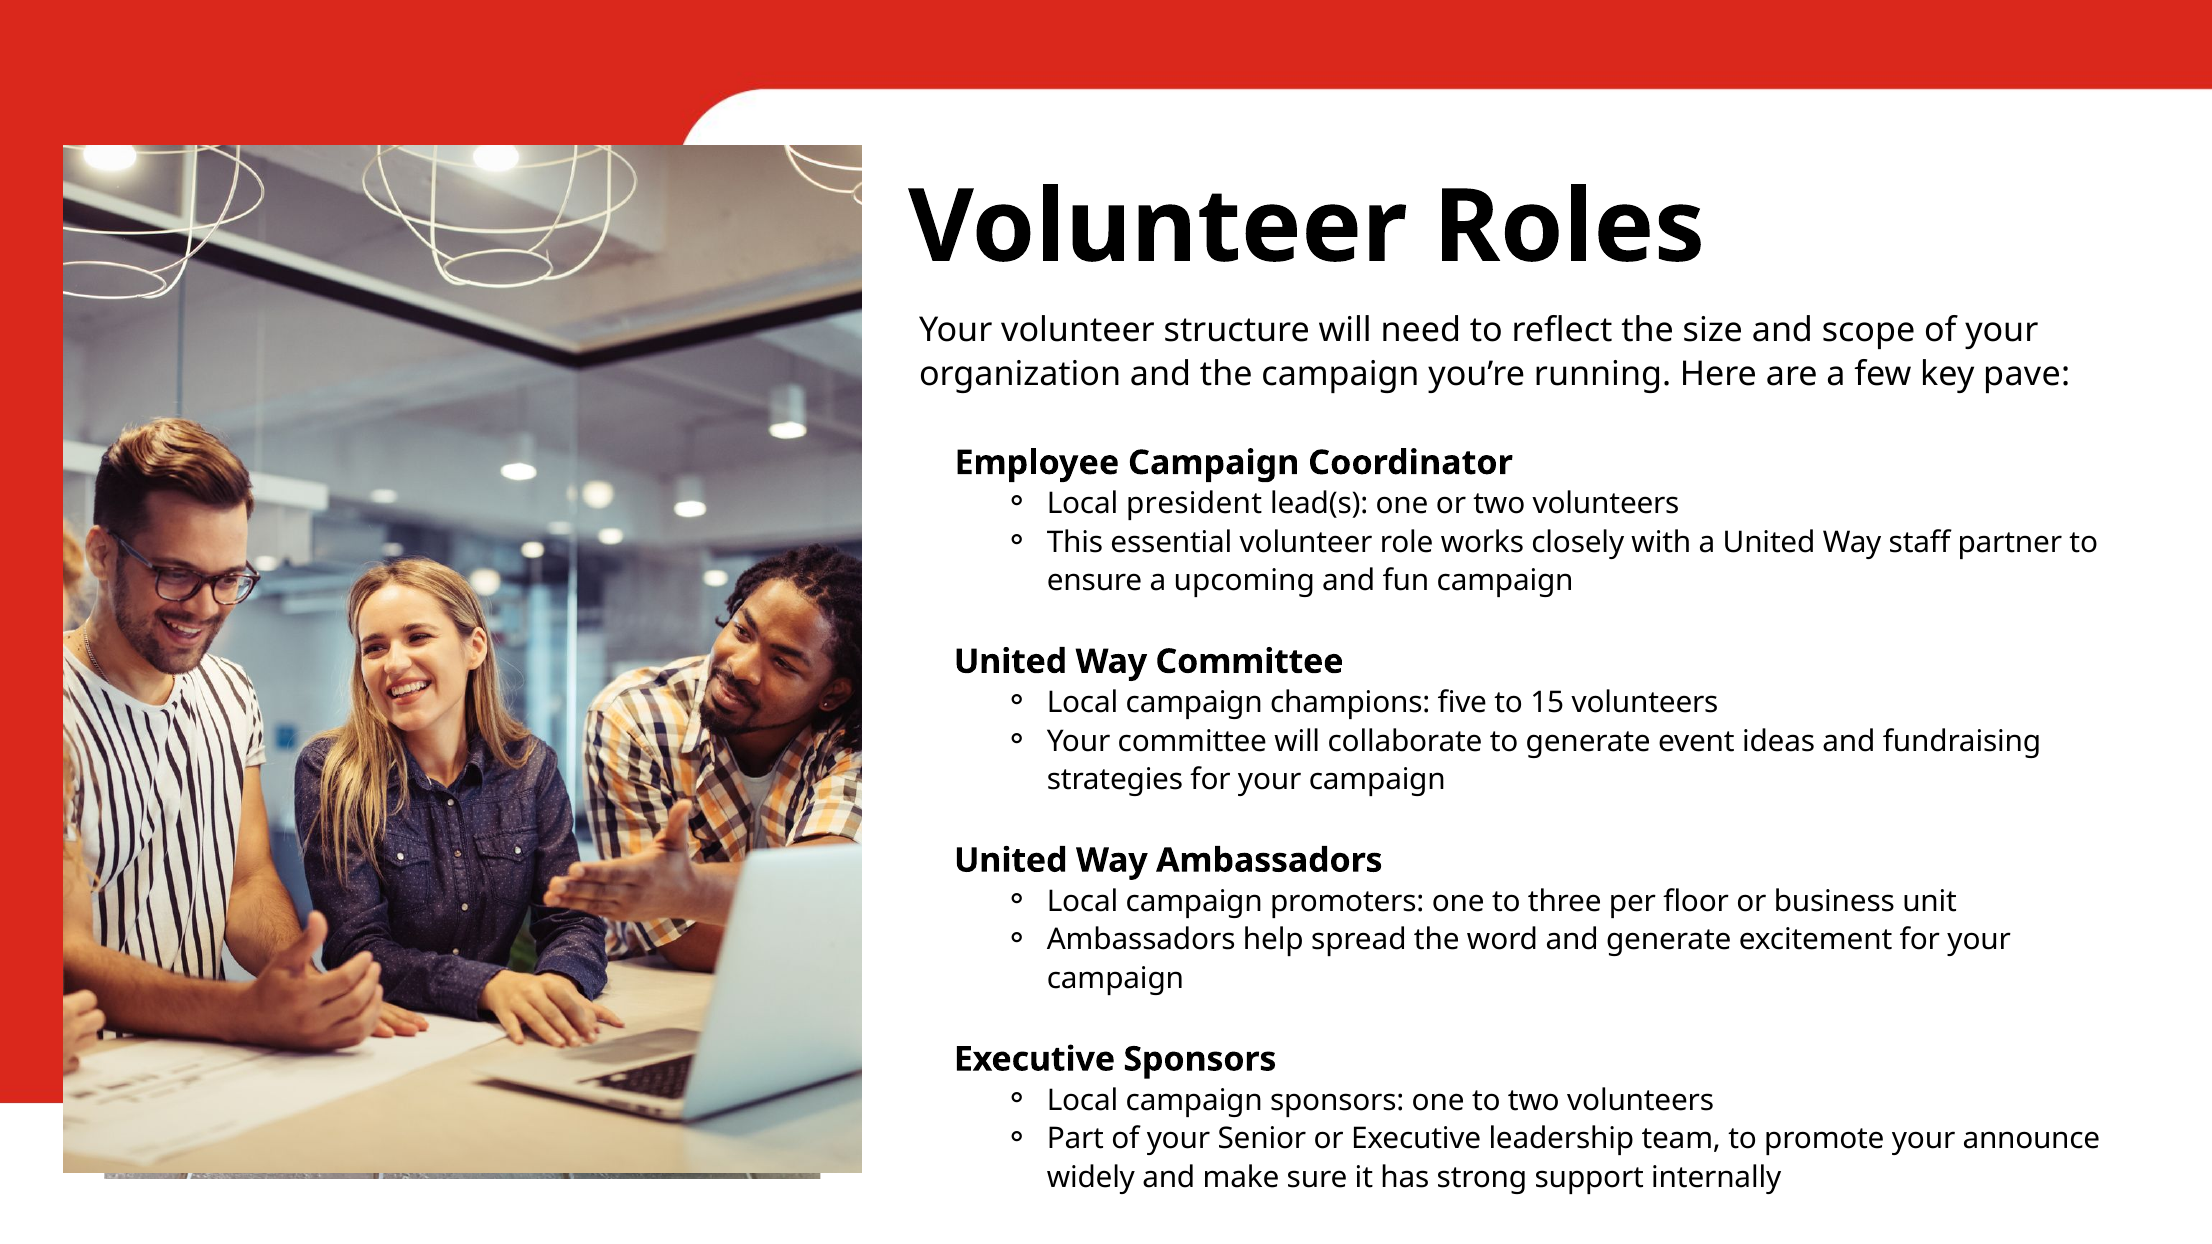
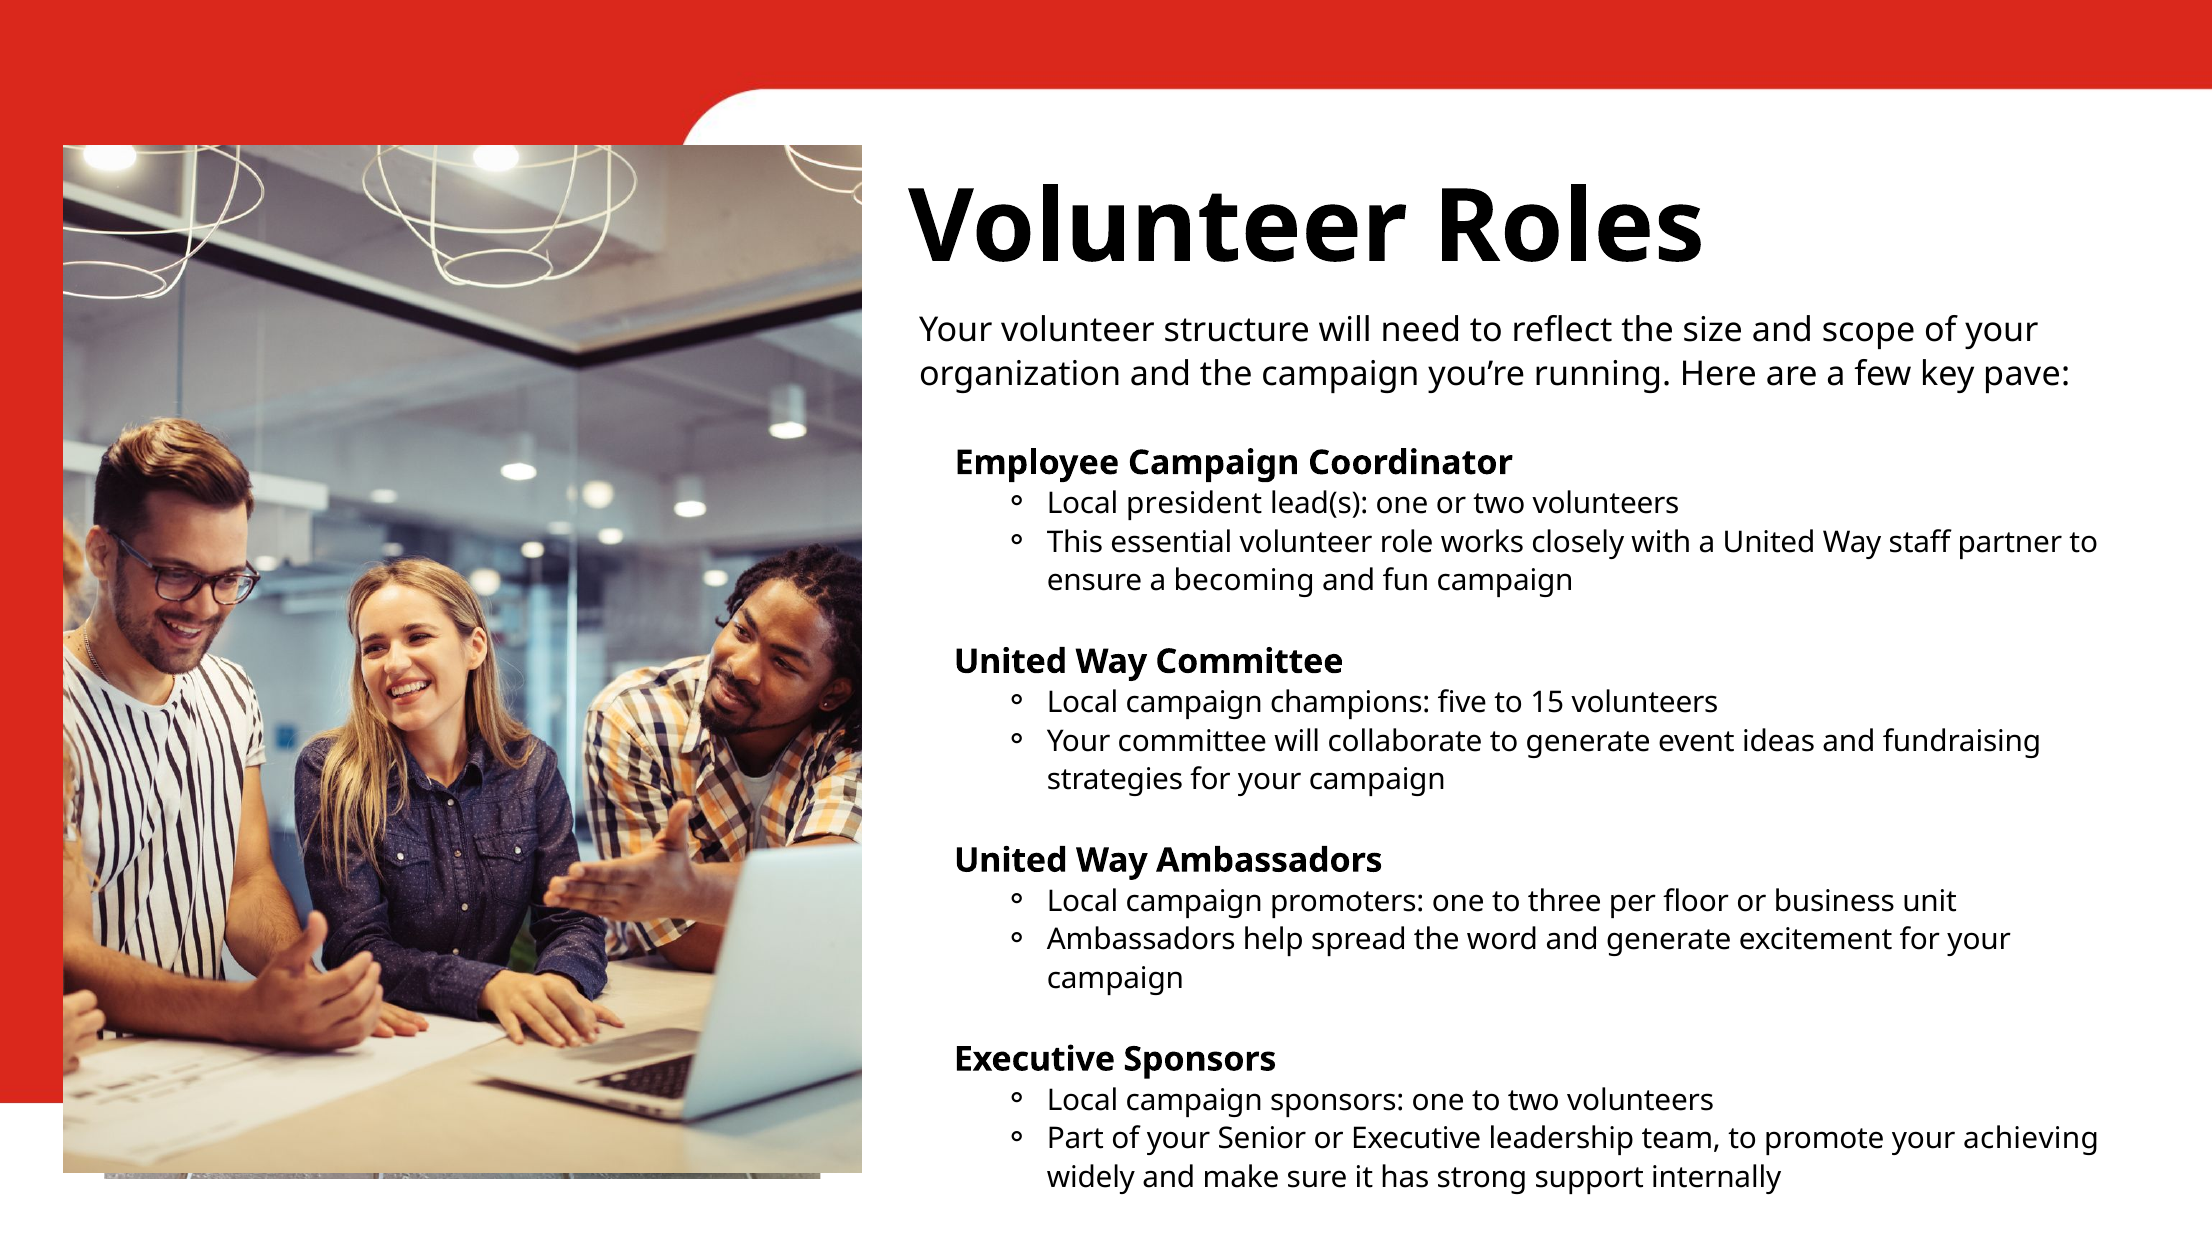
upcoming: upcoming -> becoming
announce: announce -> achieving
